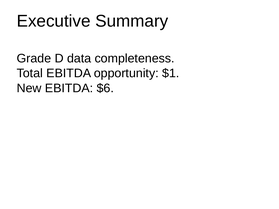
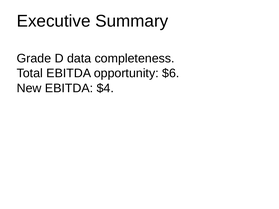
$1: $1 -> $6
$6: $6 -> $4
